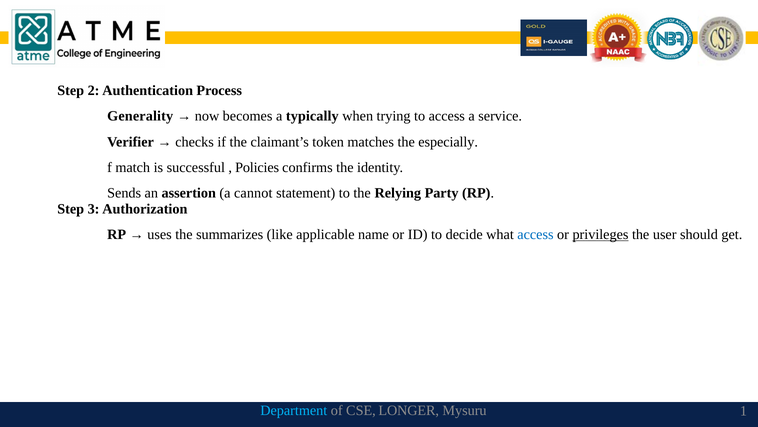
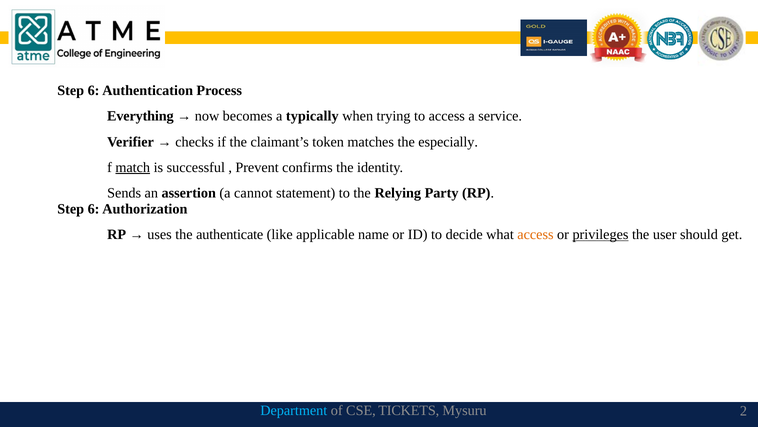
2 at (94, 90): 2 -> 6
Generality: Generality -> Everything
match underline: none -> present
Policies: Policies -> Prevent
3 at (94, 209): 3 -> 6
summarizes: summarizes -> authenticate
access at (535, 234) colour: blue -> orange
LONGER: LONGER -> TICKETS
1: 1 -> 2
